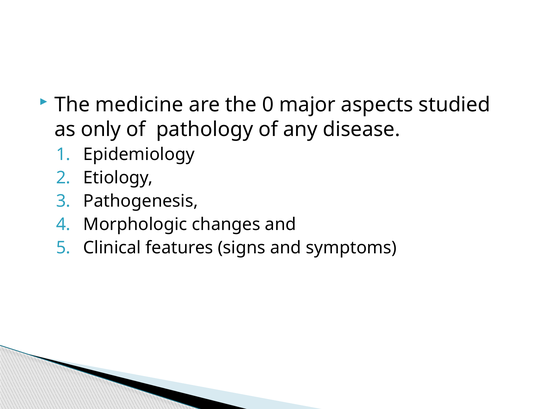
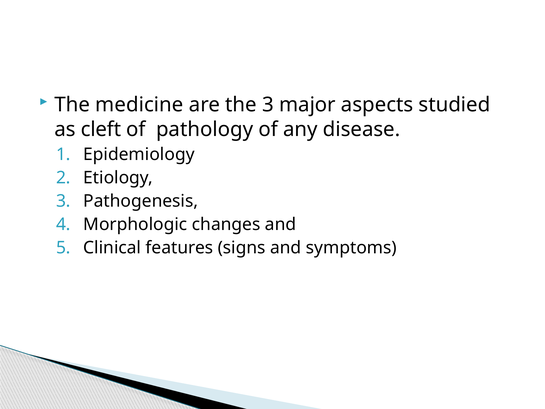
the 0: 0 -> 3
only: only -> cleft
